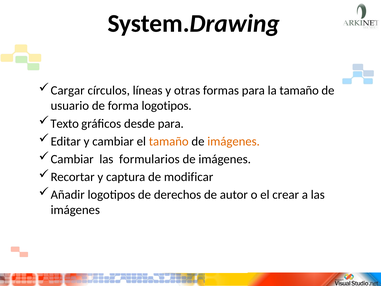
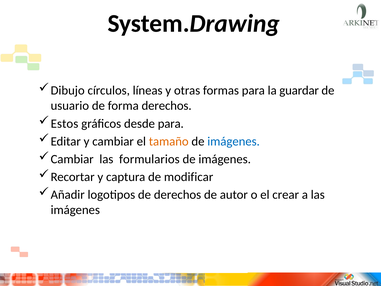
Cargar: Cargar -> Dibujo
la tamaño: tamaño -> guardar
forma logotipos: logotipos -> derechos
Texto: Texto -> Estos
imágenes at (234, 141) colour: orange -> blue
